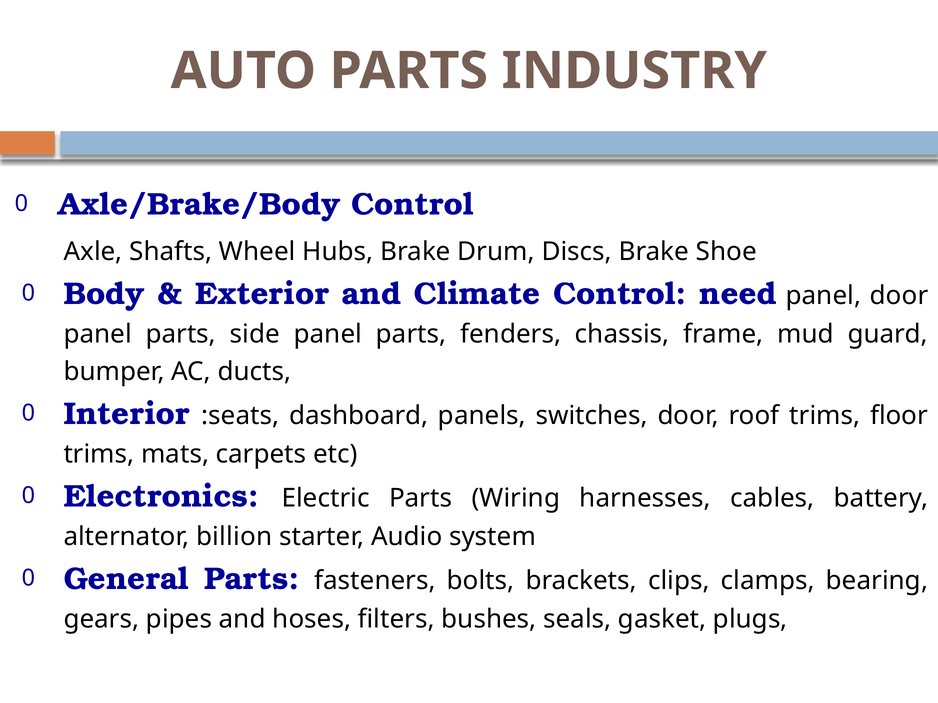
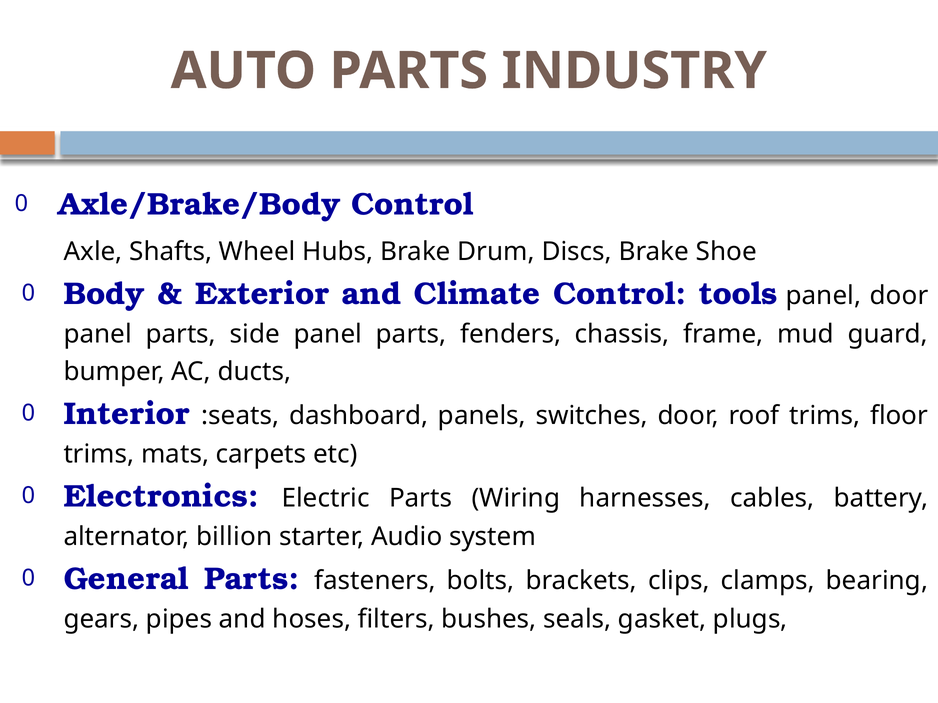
need: need -> tools
